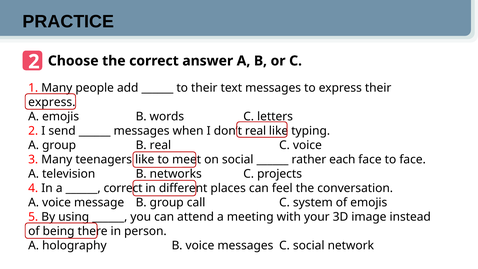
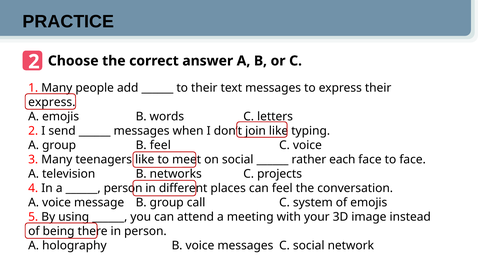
don’t real: real -> join
B real: real -> feel
correct at (123, 188): correct -> person
